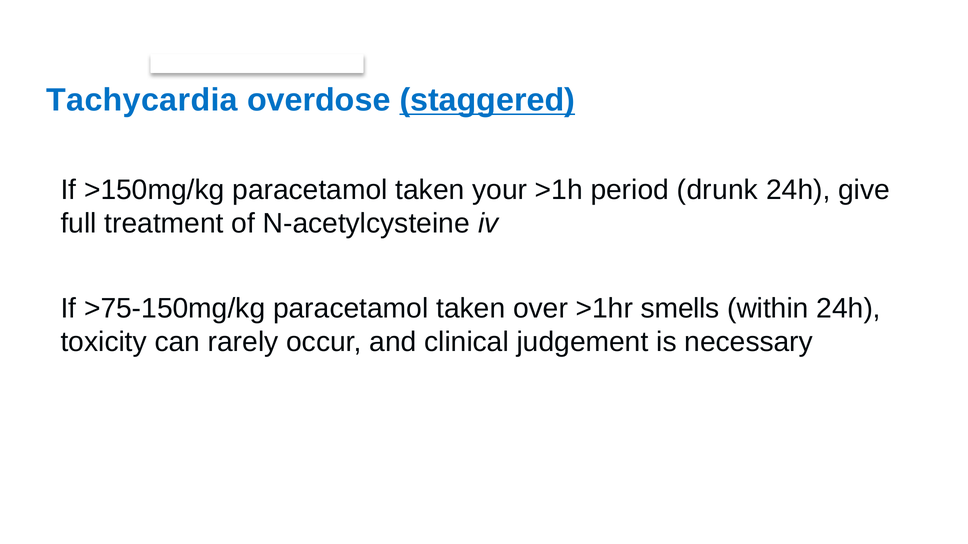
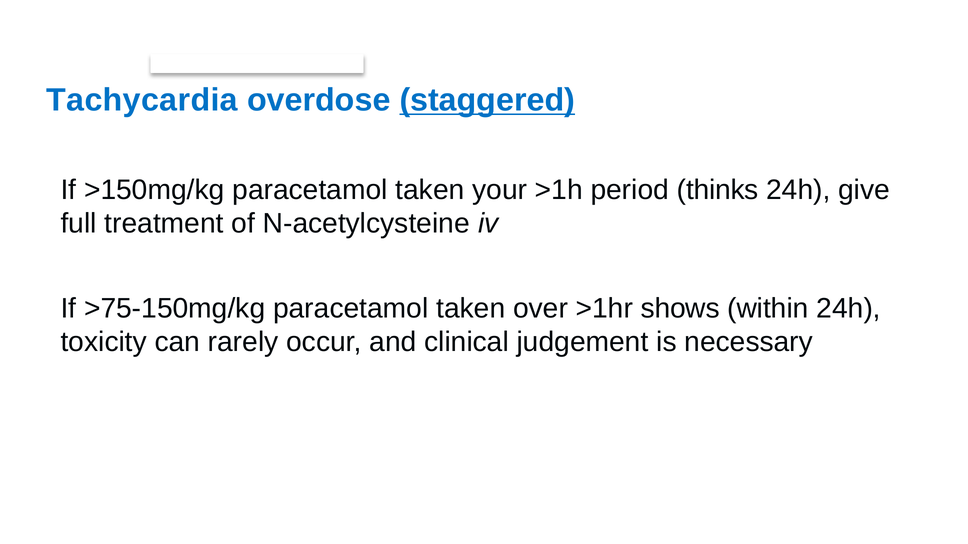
drunk: drunk -> thinks
smells: smells -> shows
